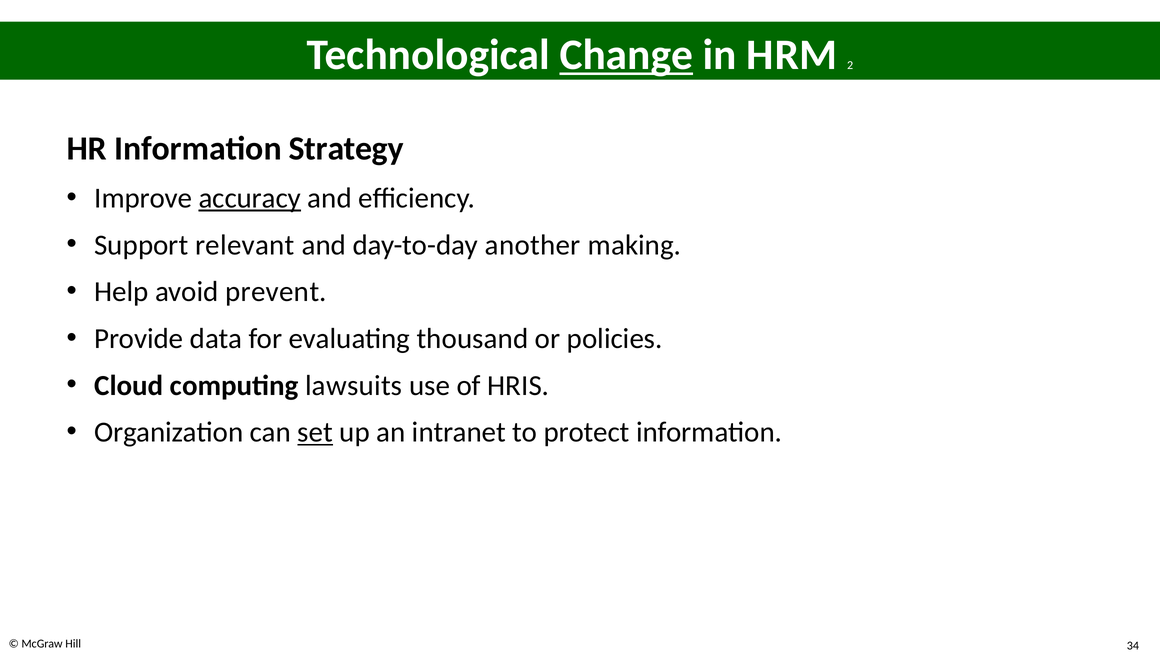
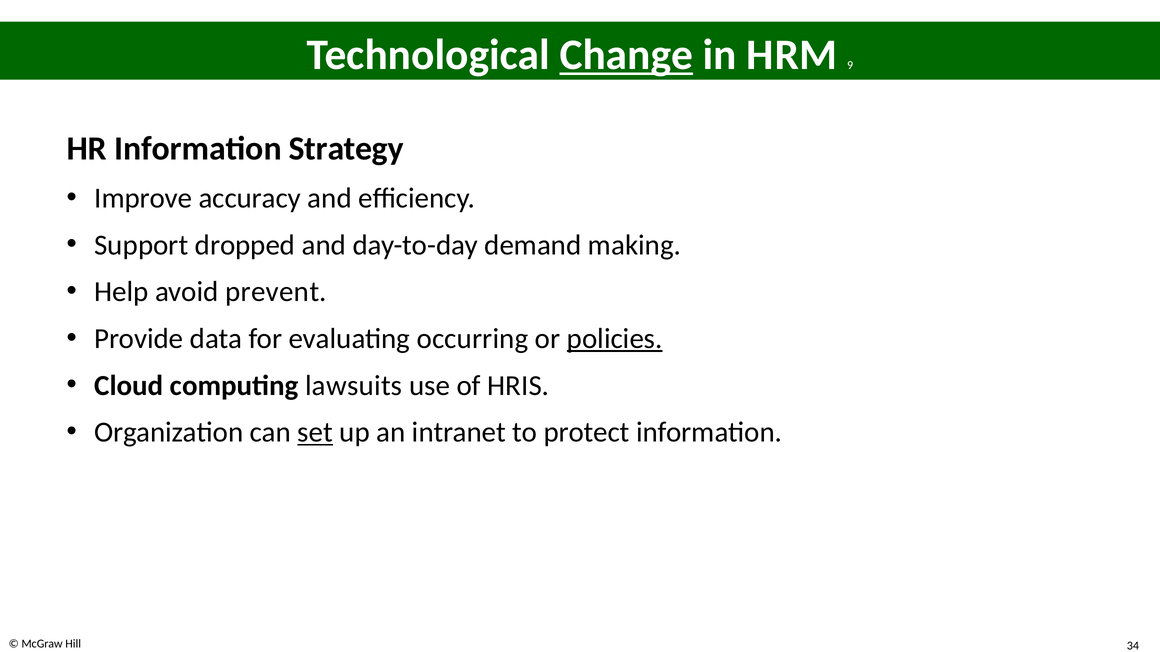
2: 2 -> 9
accuracy underline: present -> none
relevant: relevant -> dropped
another: another -> demand
thousand: thousand -> occurring
policies underline: none -> present
